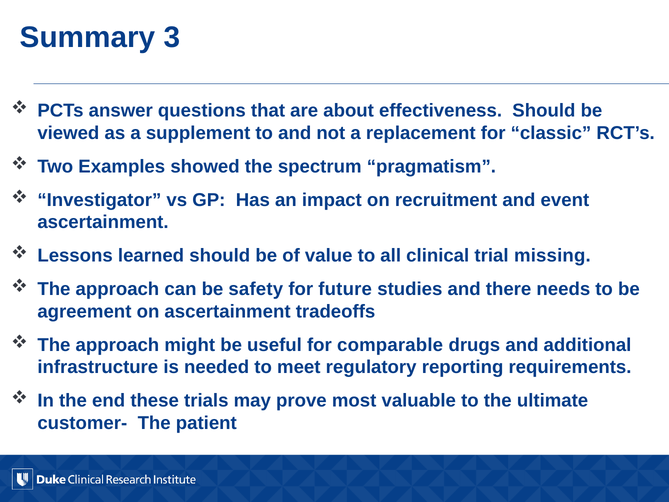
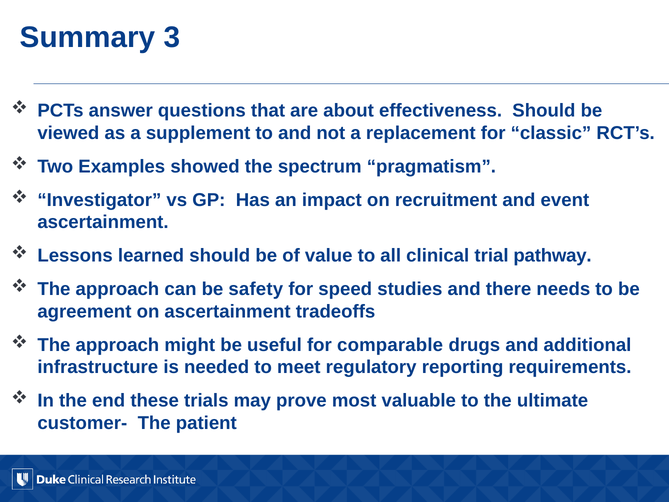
missing: missing -> pathway
future: future -> speed
